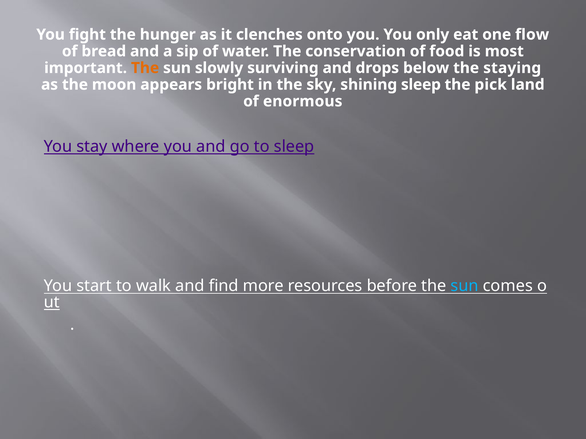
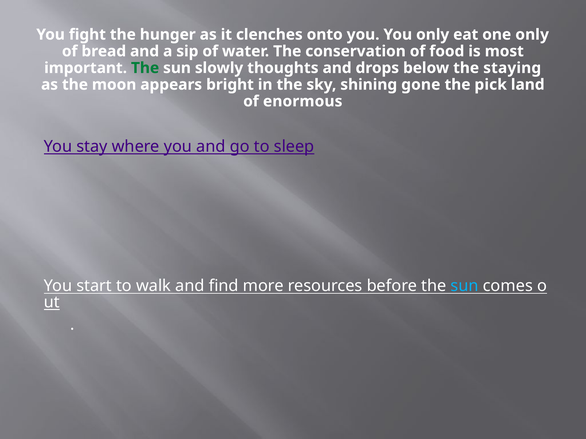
one flow: flow -> only
The at (145, 68) colour: orange -> green
surviving: surviving -> thoughts
shining sleep: sleep -> gone
